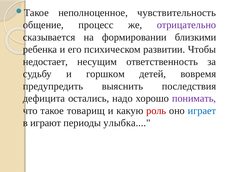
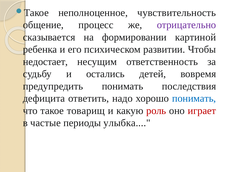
близкими: близкими -> картиной
горшком: горшком -> остались
предупредить выяснить: выяснить -> понимать
остались: остались -> ответить
понимать at (194, 99) colour: purple -> blue
играет colour: blue -> red
играют: играют -> частые
